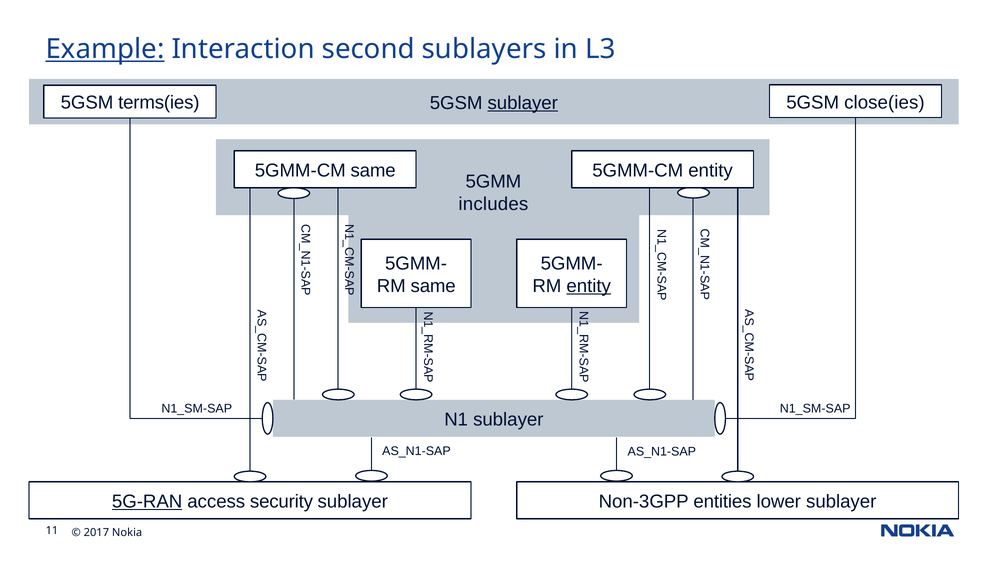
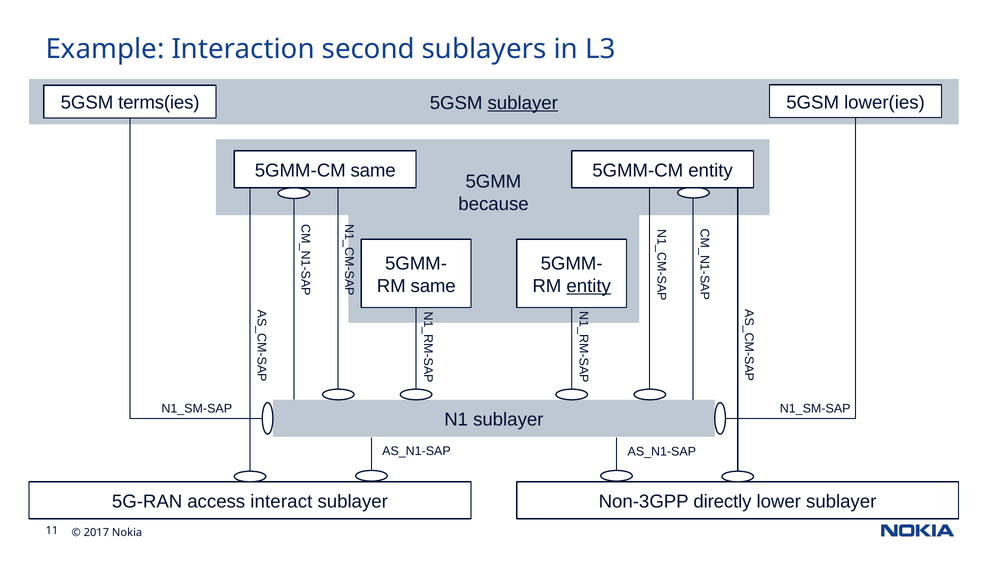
Example underline: present -> none
close(ies: close(ies -> lower(ies
includes: includes -> because
5G-RAN underline: present -> none
security: security -> interact
entities: entities -> directly
